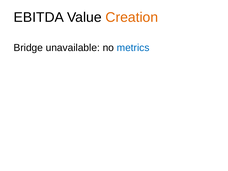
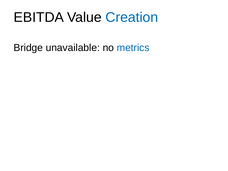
Creation colour: orange -> blue
